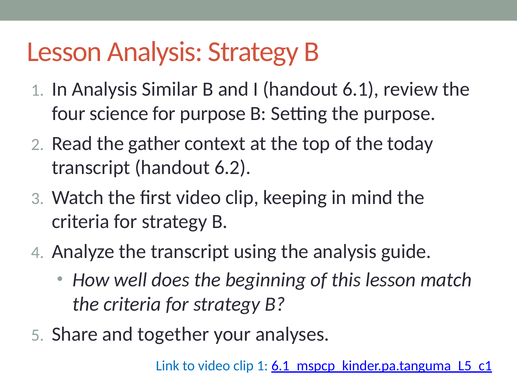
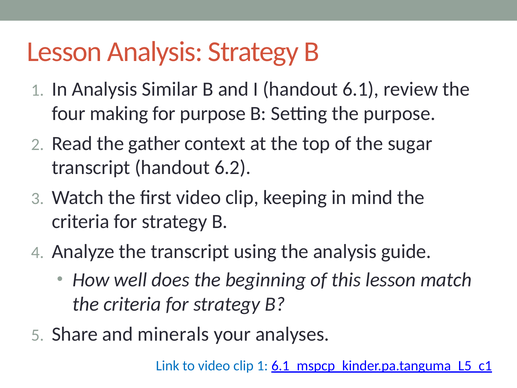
science: science -> making
today: today -> sugar
together: together -> minerals
